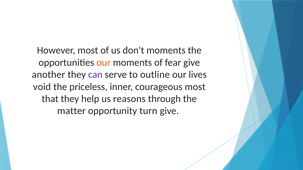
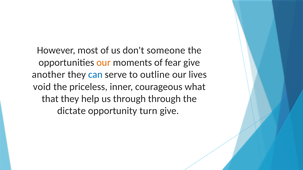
don't moments: moments -> someone
can colour: purple -> blue
courageous most: most -> what
us reasons: reasons -> through
matter: matter -> dictate
